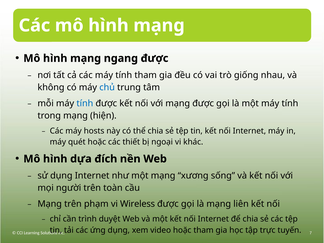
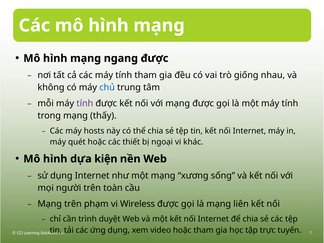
tính at (85, 103) colour: blue -> purple
hiện: hiện -> thấy
đích: đích -> kiện
